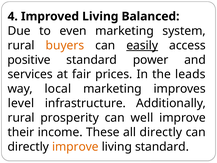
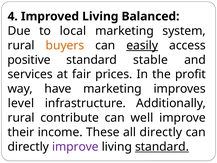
even: even -> local
power: power -> stable
leads: leads -> profit
local: local -> have
prosperity: prosperity -> contribute
improve at (75, 147) colour: orange -> purple
standard at (162, 147) underline: none -> present
